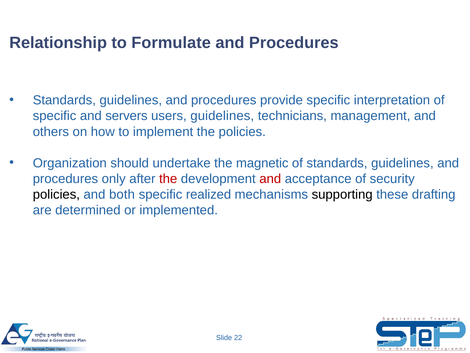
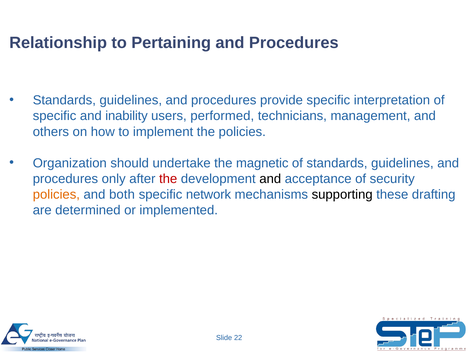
Formulate: Formulate -> Pertaining
servers: servers -> inability
users guidelines: guidelines -> performed
and at (270, 179) colour: red -> black
policies at (56, 194) colour: black -> orange
realized: realized -> network
